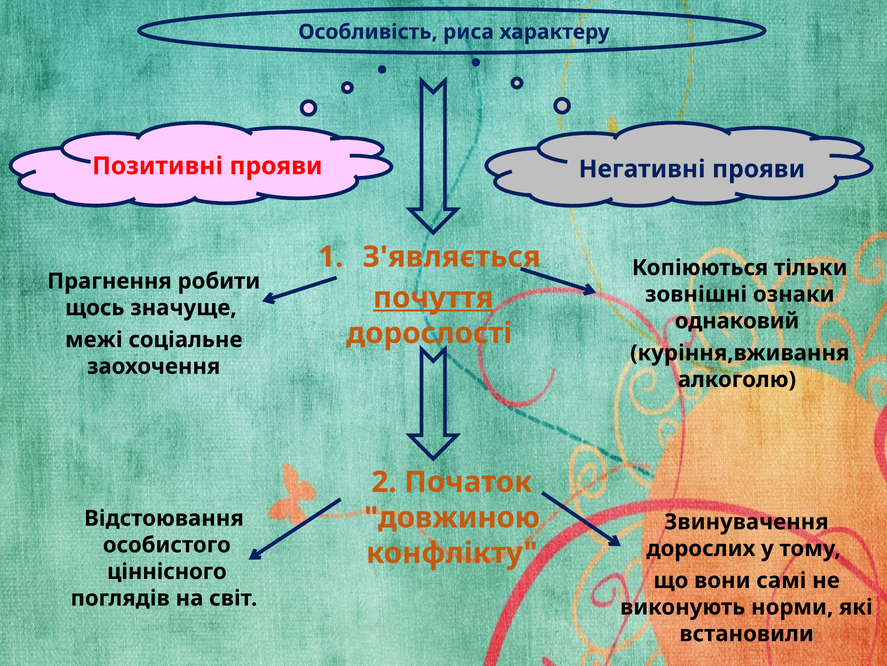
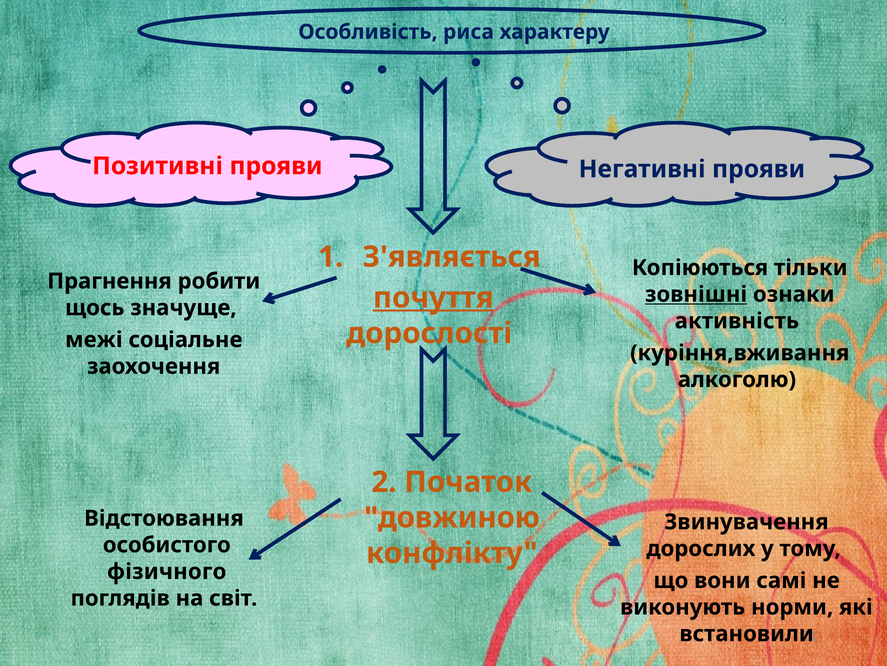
зовнішні underline: none -> present
однаковий: однаковий -> активність
ціннісного: ціннісного -> фізичного
